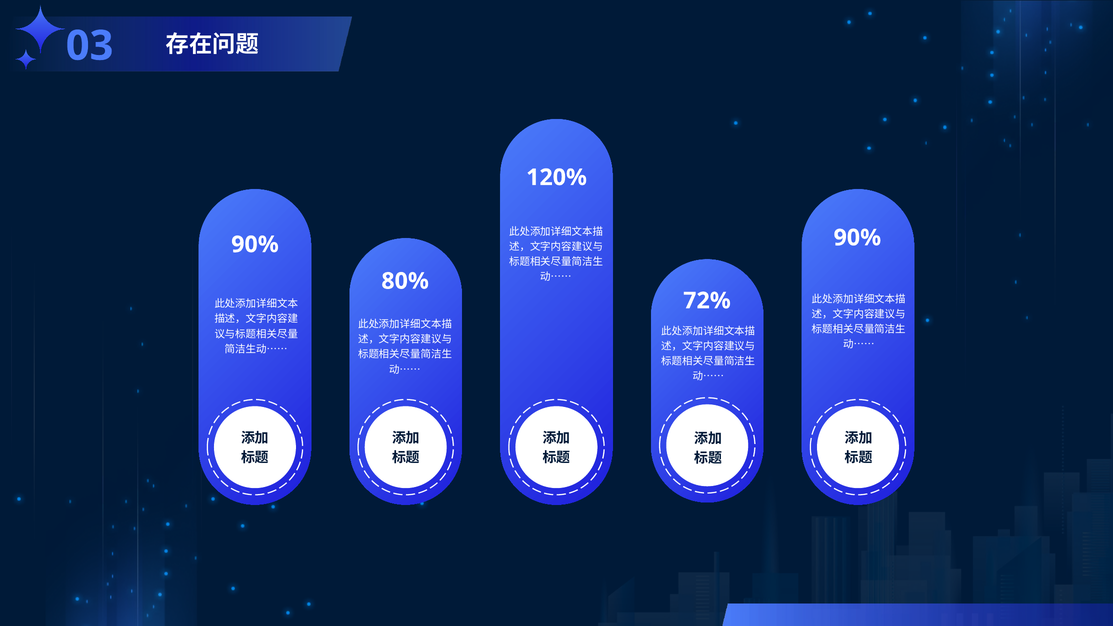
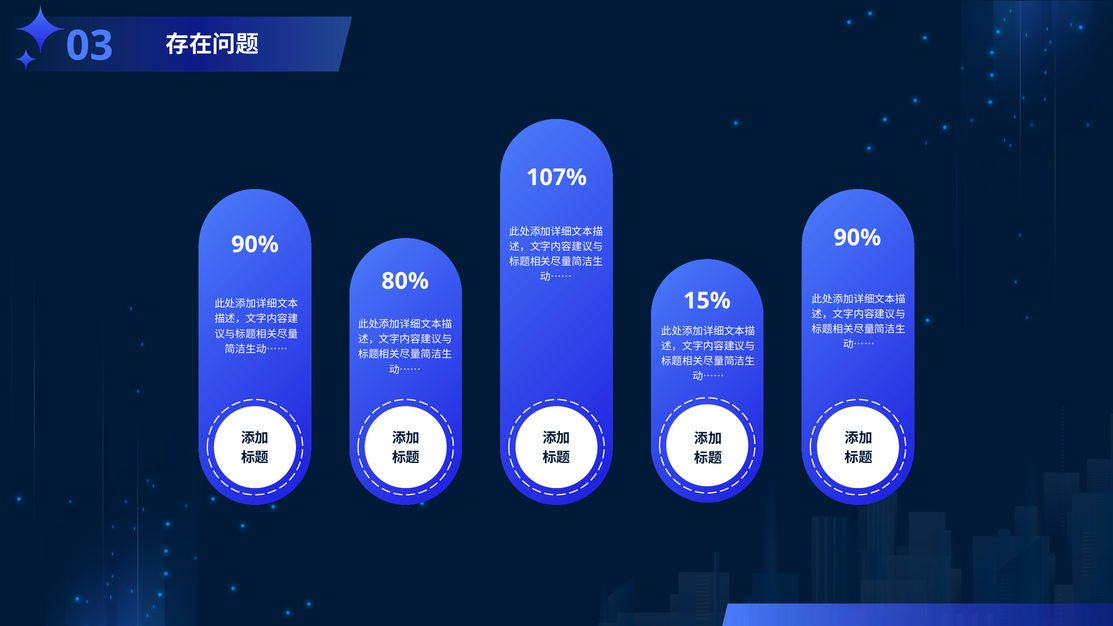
120%: 120% -> 107%
72%: 72% -> 15%
